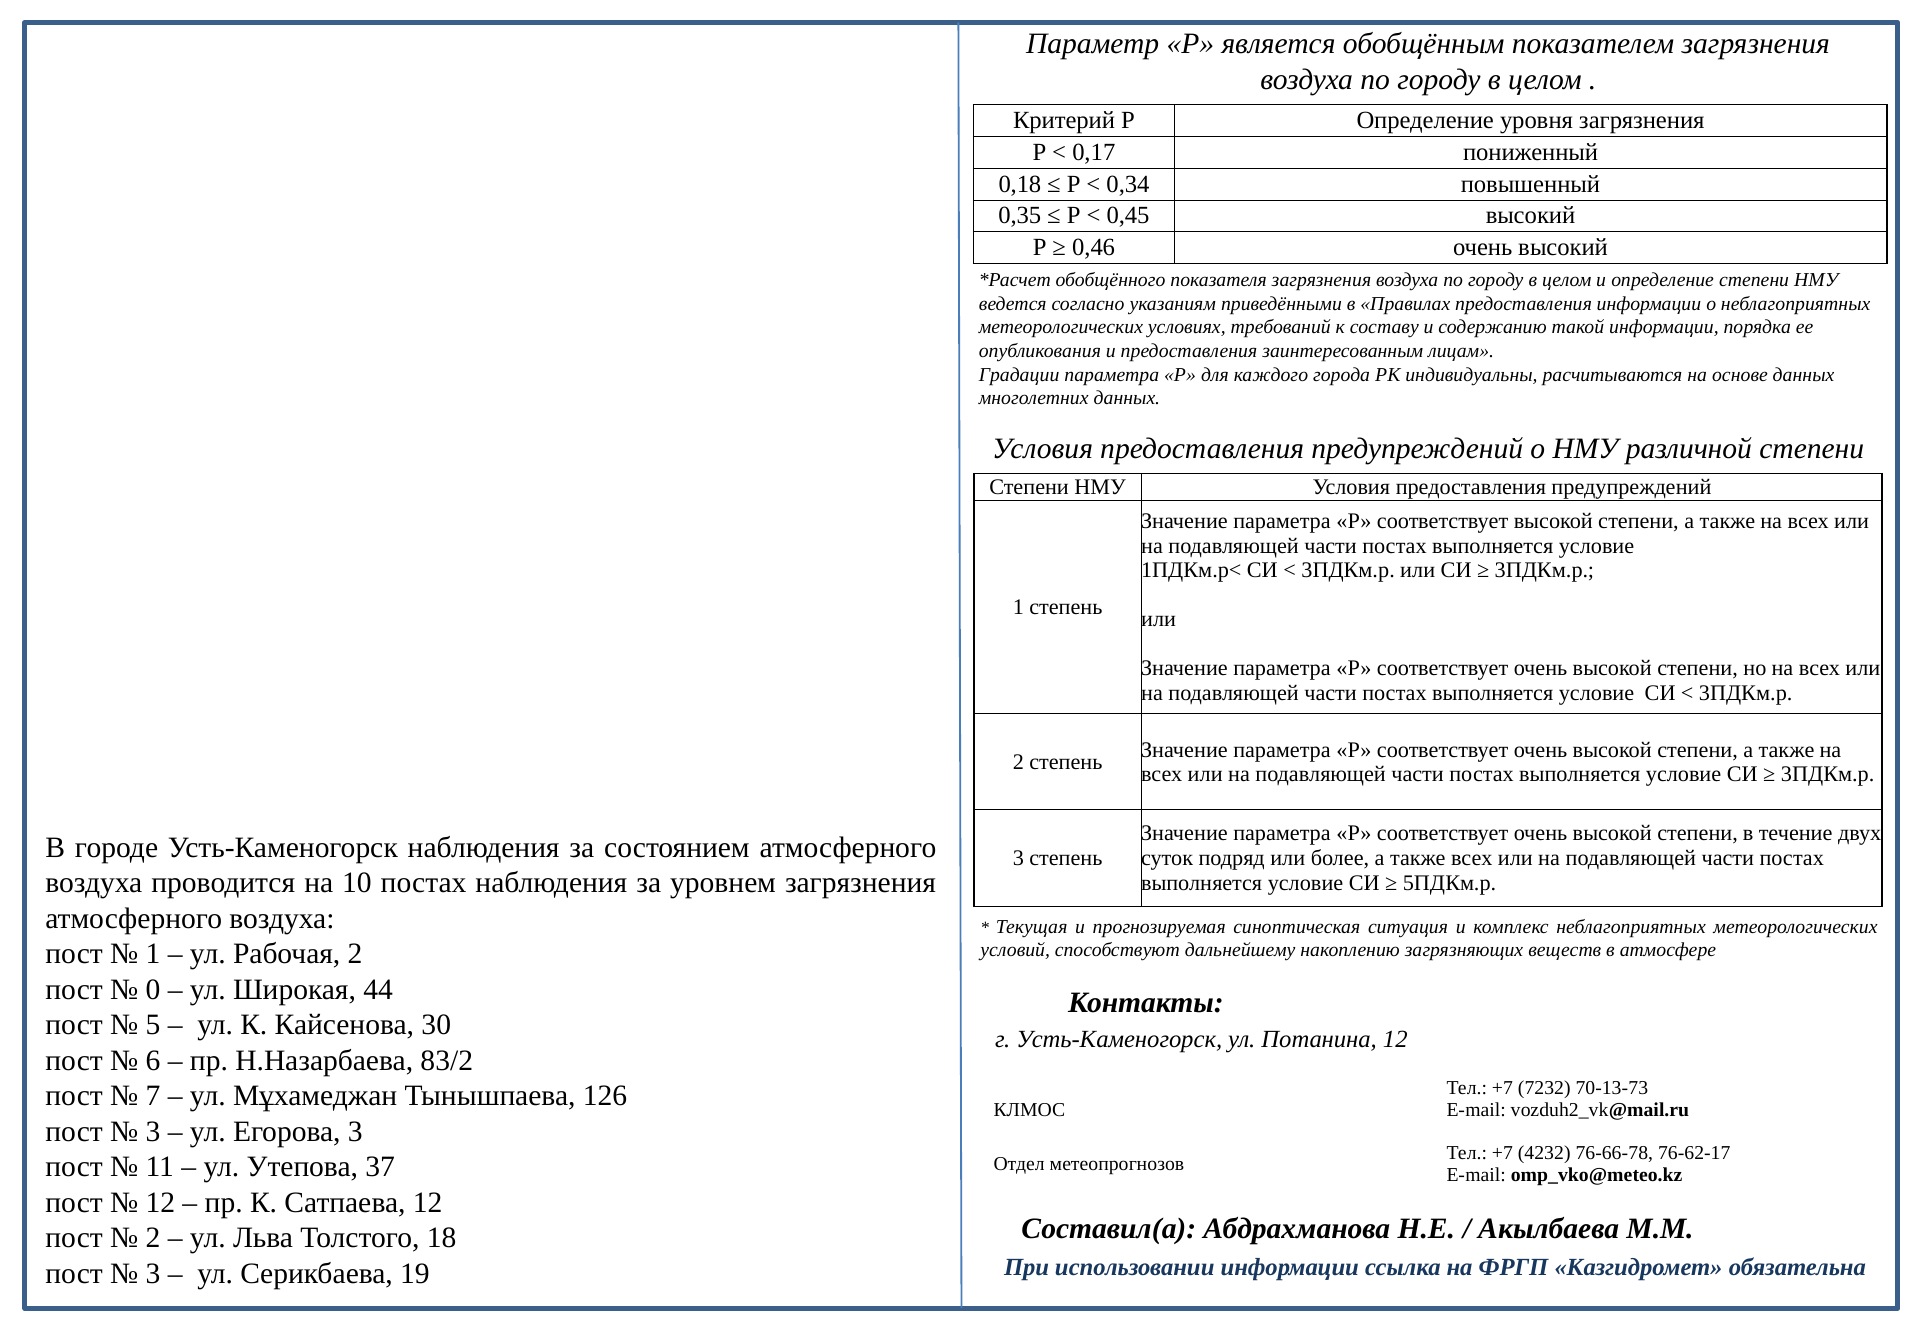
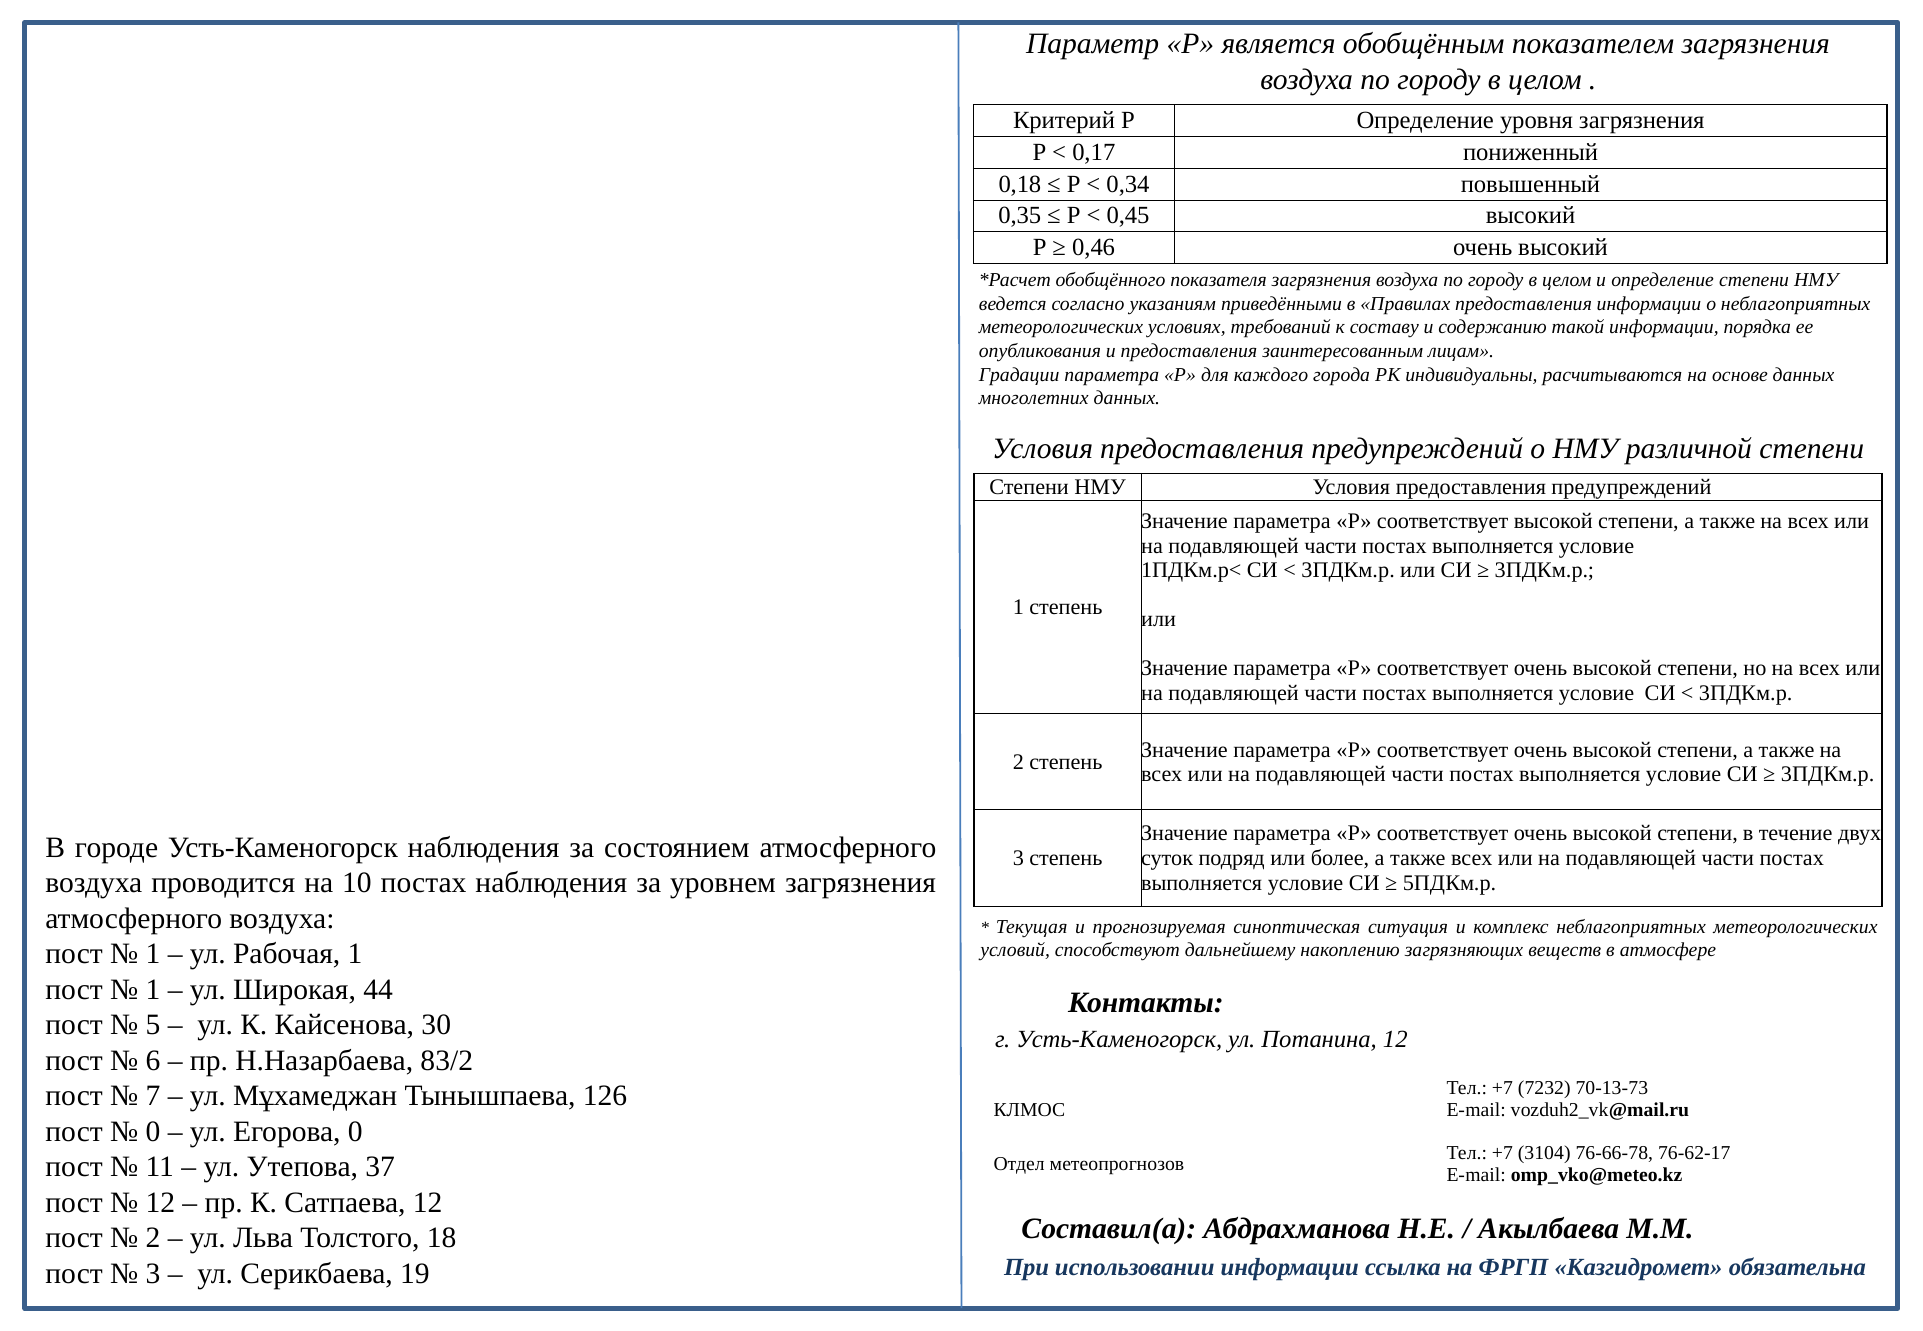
Рабочая 2: 2 -> 1
0 at (153, 990): 0 -> 1
3 at (153, 1132): 3 -> 0
Егорова 3: 3 -> 0
4232: 4232 -> 3104
